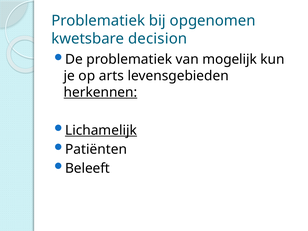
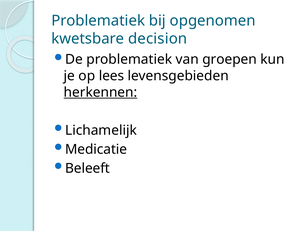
mogelijk: mogelijk -> groepen
arts: arts -> lees
Lichamelijk underline: present -> none
Patiënten: Patiënten -> Medicatie
